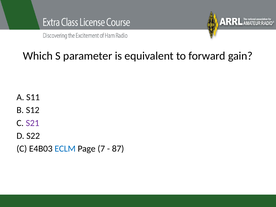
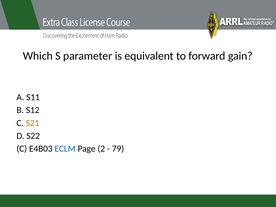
S21 colour: purple -> orange
7: 7 -> 2
87: 87 -> 79
